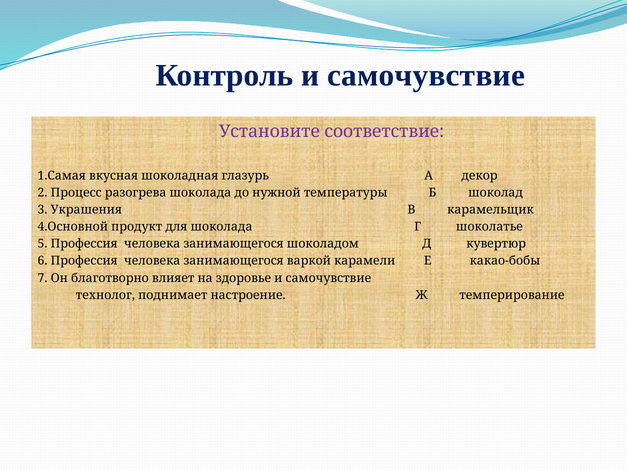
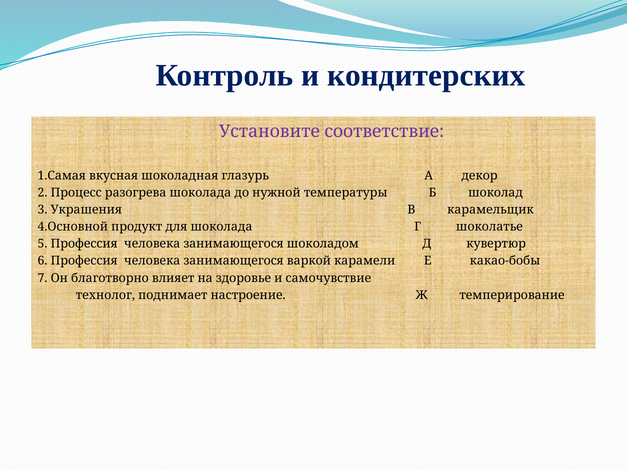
Контроль и самочувствие: самочувствие -> кондитерских
